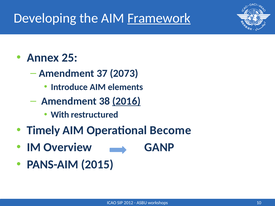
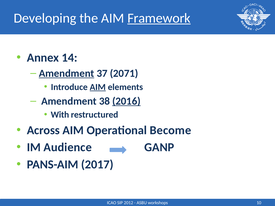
25: 25 -> 14
Amendment at (67, 73) underline: none -> present
2073: 2073 -> 2071
AIM at (98, 87) underline: none -> present
Timely: Timely -> Across
Overview: Overview -> Audience
2015: 2015 -> 2017
